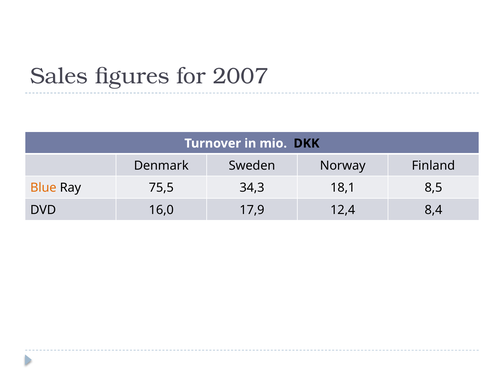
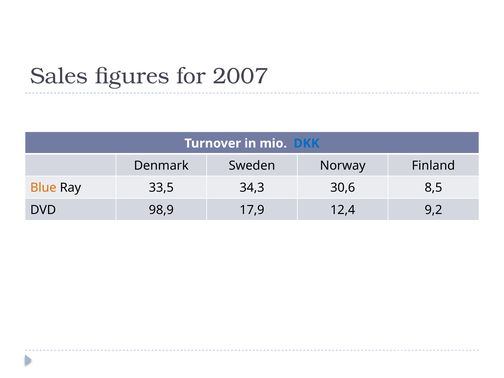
DKK colour: black -> blue
75,5: 75,5 -> 33,5
18,1: 18,1 -> 30,6
16,0: 16,0 -> 98,9
8,4: 8,4 -> 9,2
